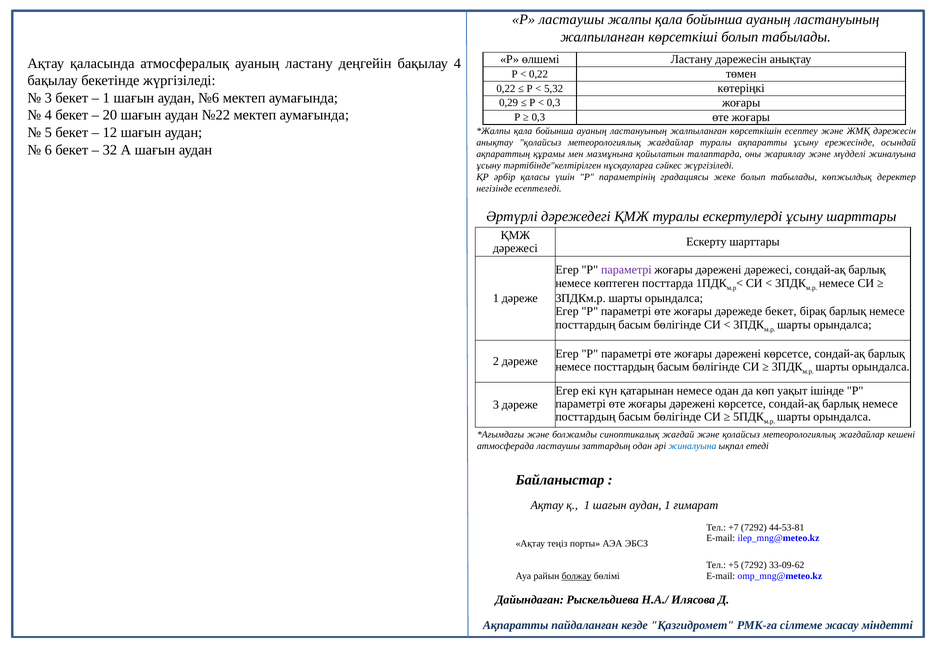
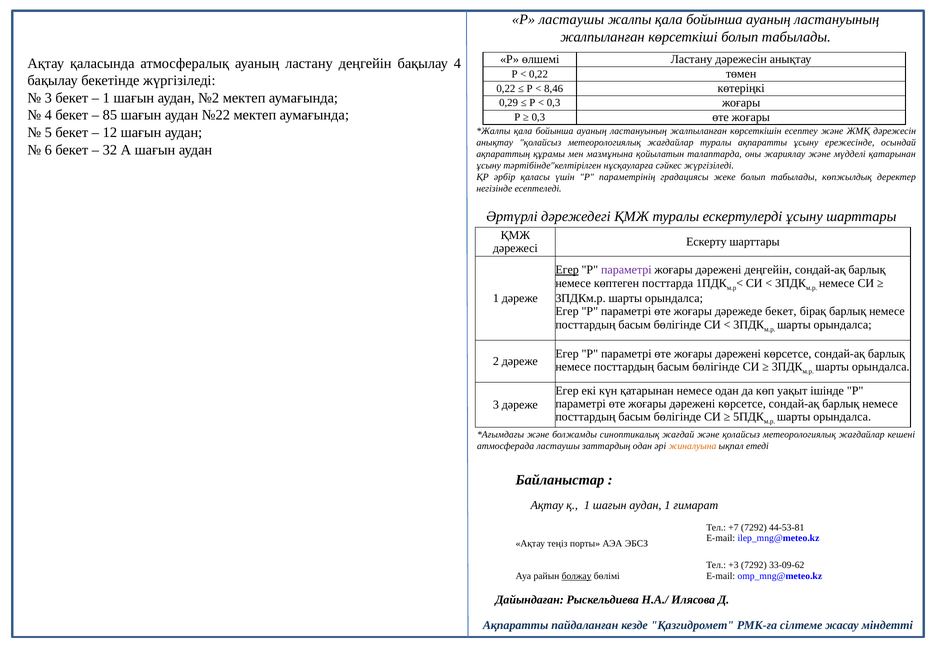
5,32: 5,32 -> 8,46
№6: №6 -> №2
20: 20 -> 85
мүдделі жиналуына: жиналуына -> қатарынан
Егер at (567, 270) underline: none -> present
дәрежені дәрежесі: дәрежесі -> деңгейін
жиналуына at (692, 446) colour: blue -> orange
+5: +5 -> +3
